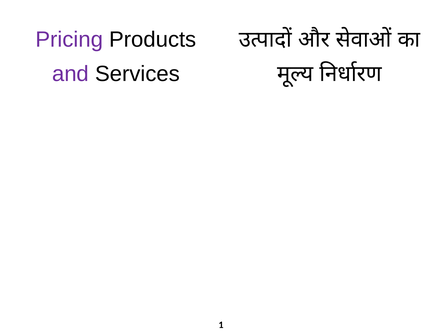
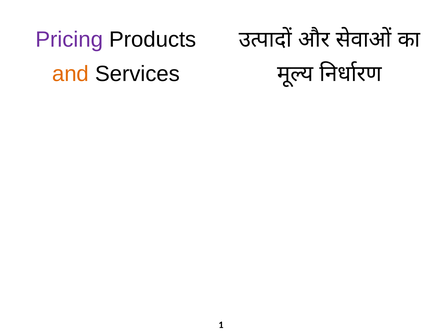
and colour: purple -> orange
